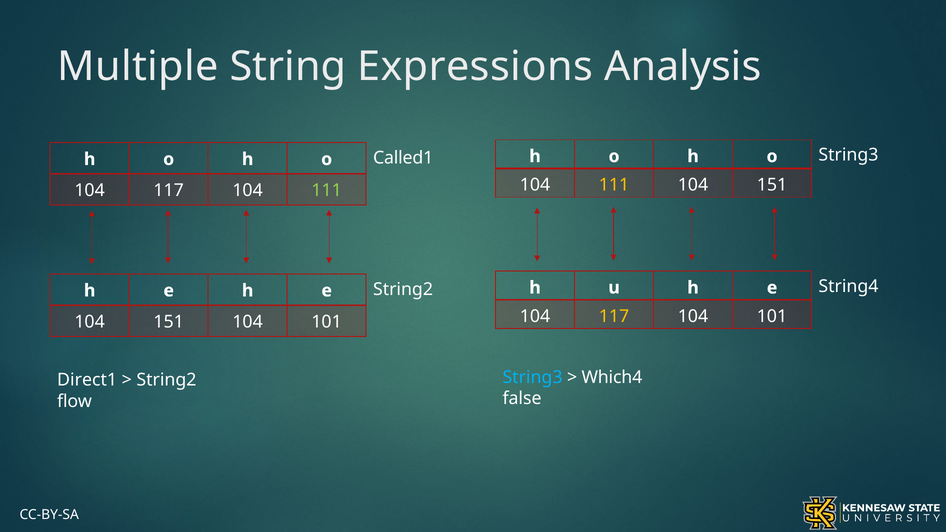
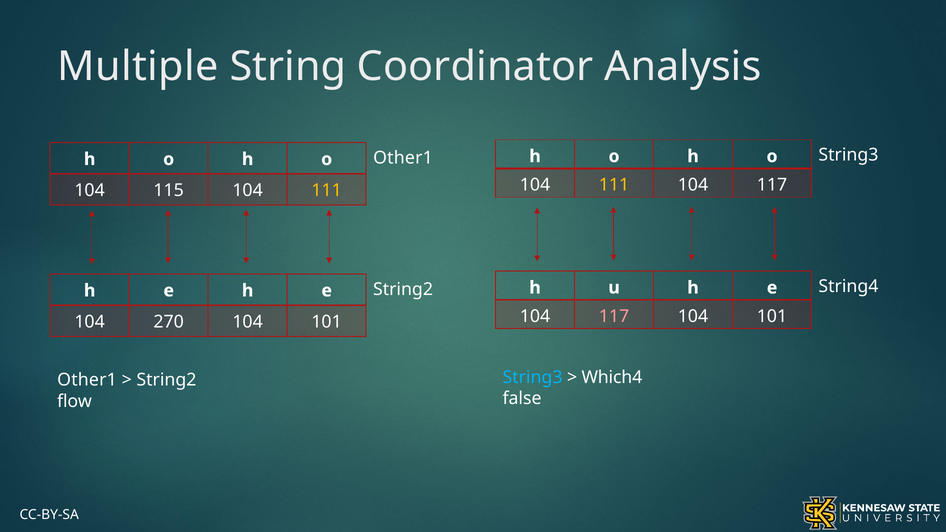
Expressions: Expressions -> Coordinator
Called1 at (403, 158): Called1 -> Other1
151 at (772, 185): 151 -> 117
117 at (169, 191): 117 -> 115
111 at (327, 191) colour: light green -> yellow
117 at (614, 317) colour: yellow -> pink
151 at (169, 322): 151 -> 270
Direct1 at (87, 380): Direct1 -> Other1
